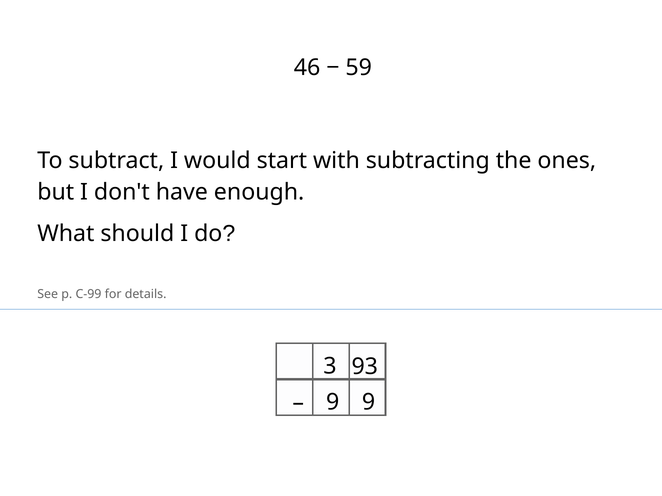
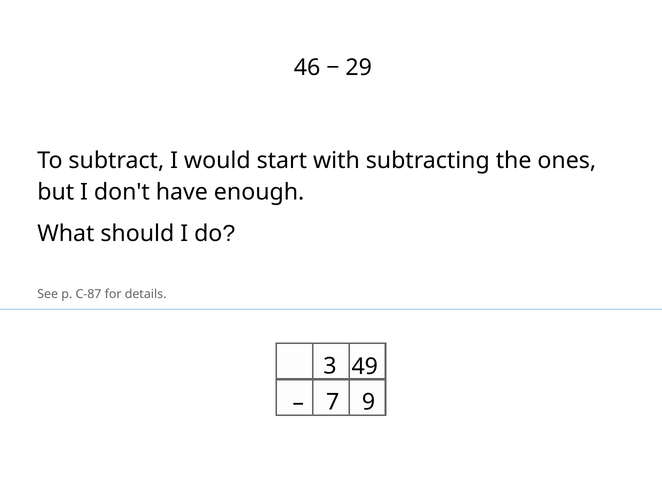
59: 59 -> 29
C-99: C-99 -> C-87
93: 93 -> 49
9 at (333, 402): 9 -> 7
